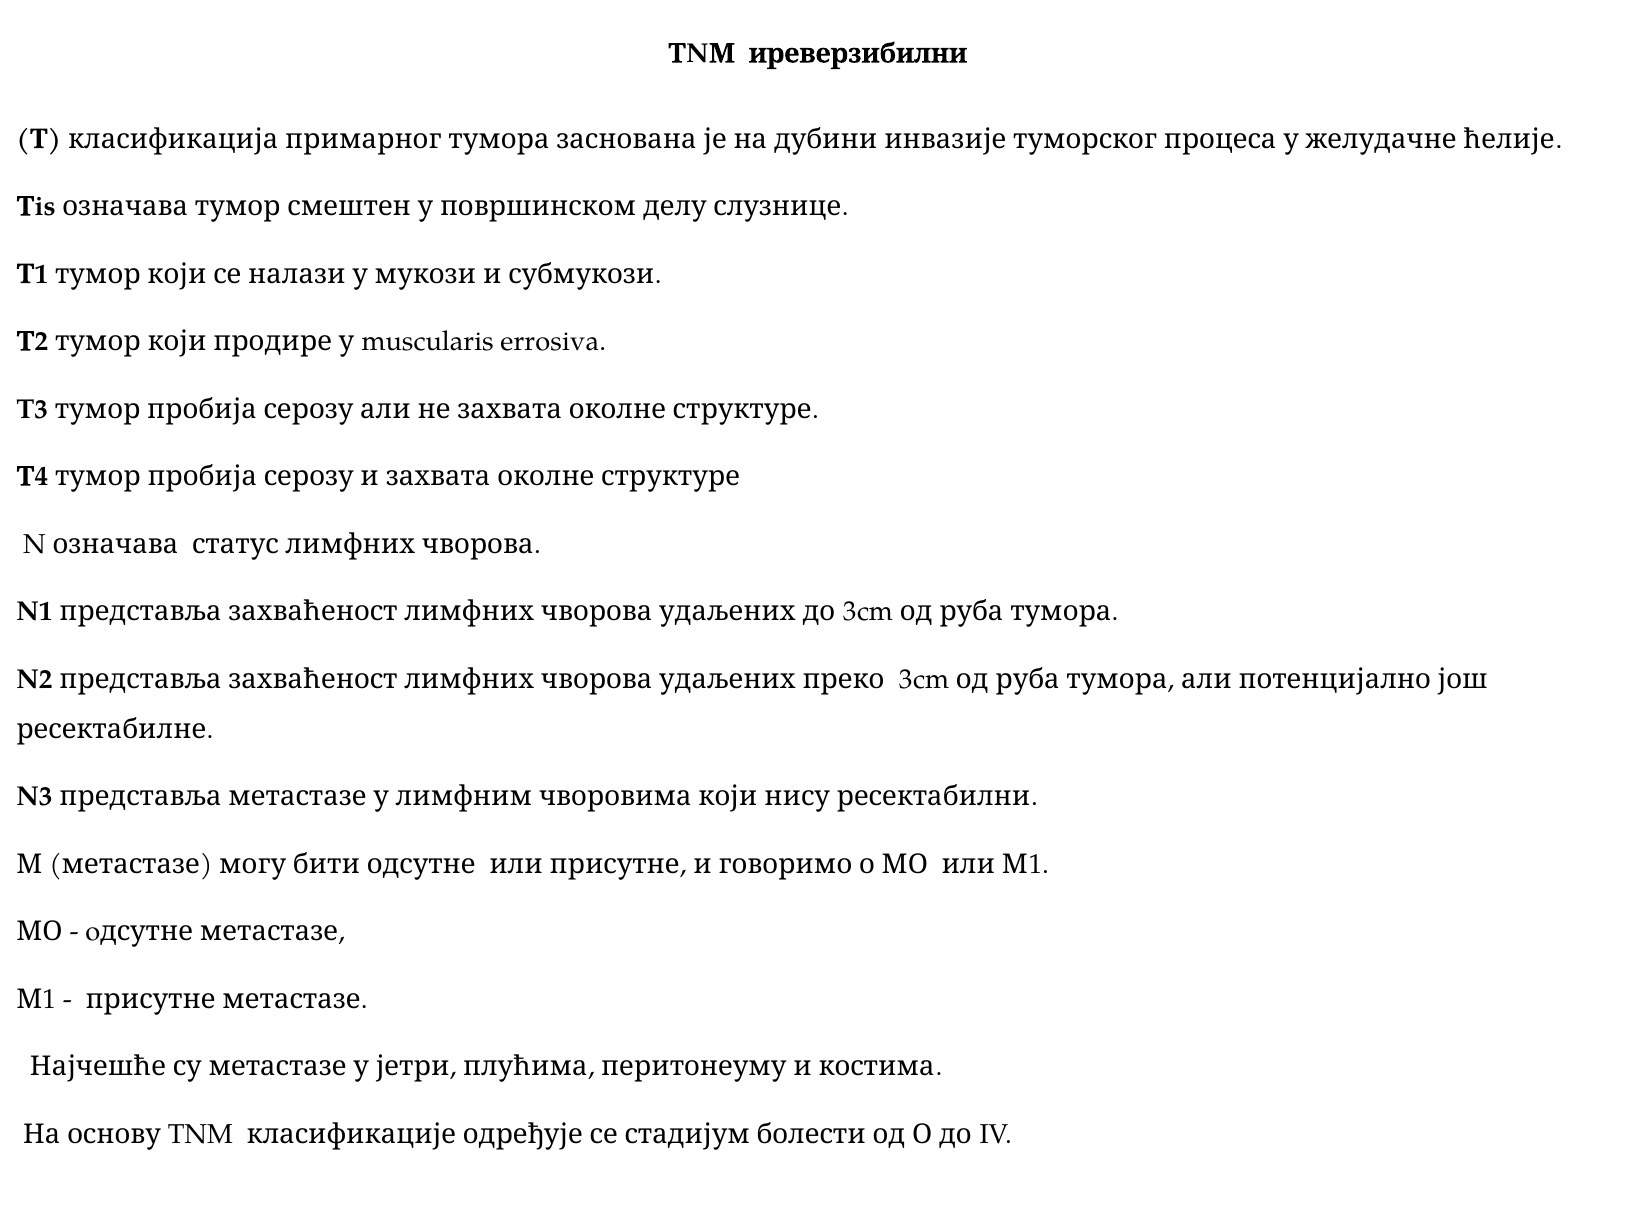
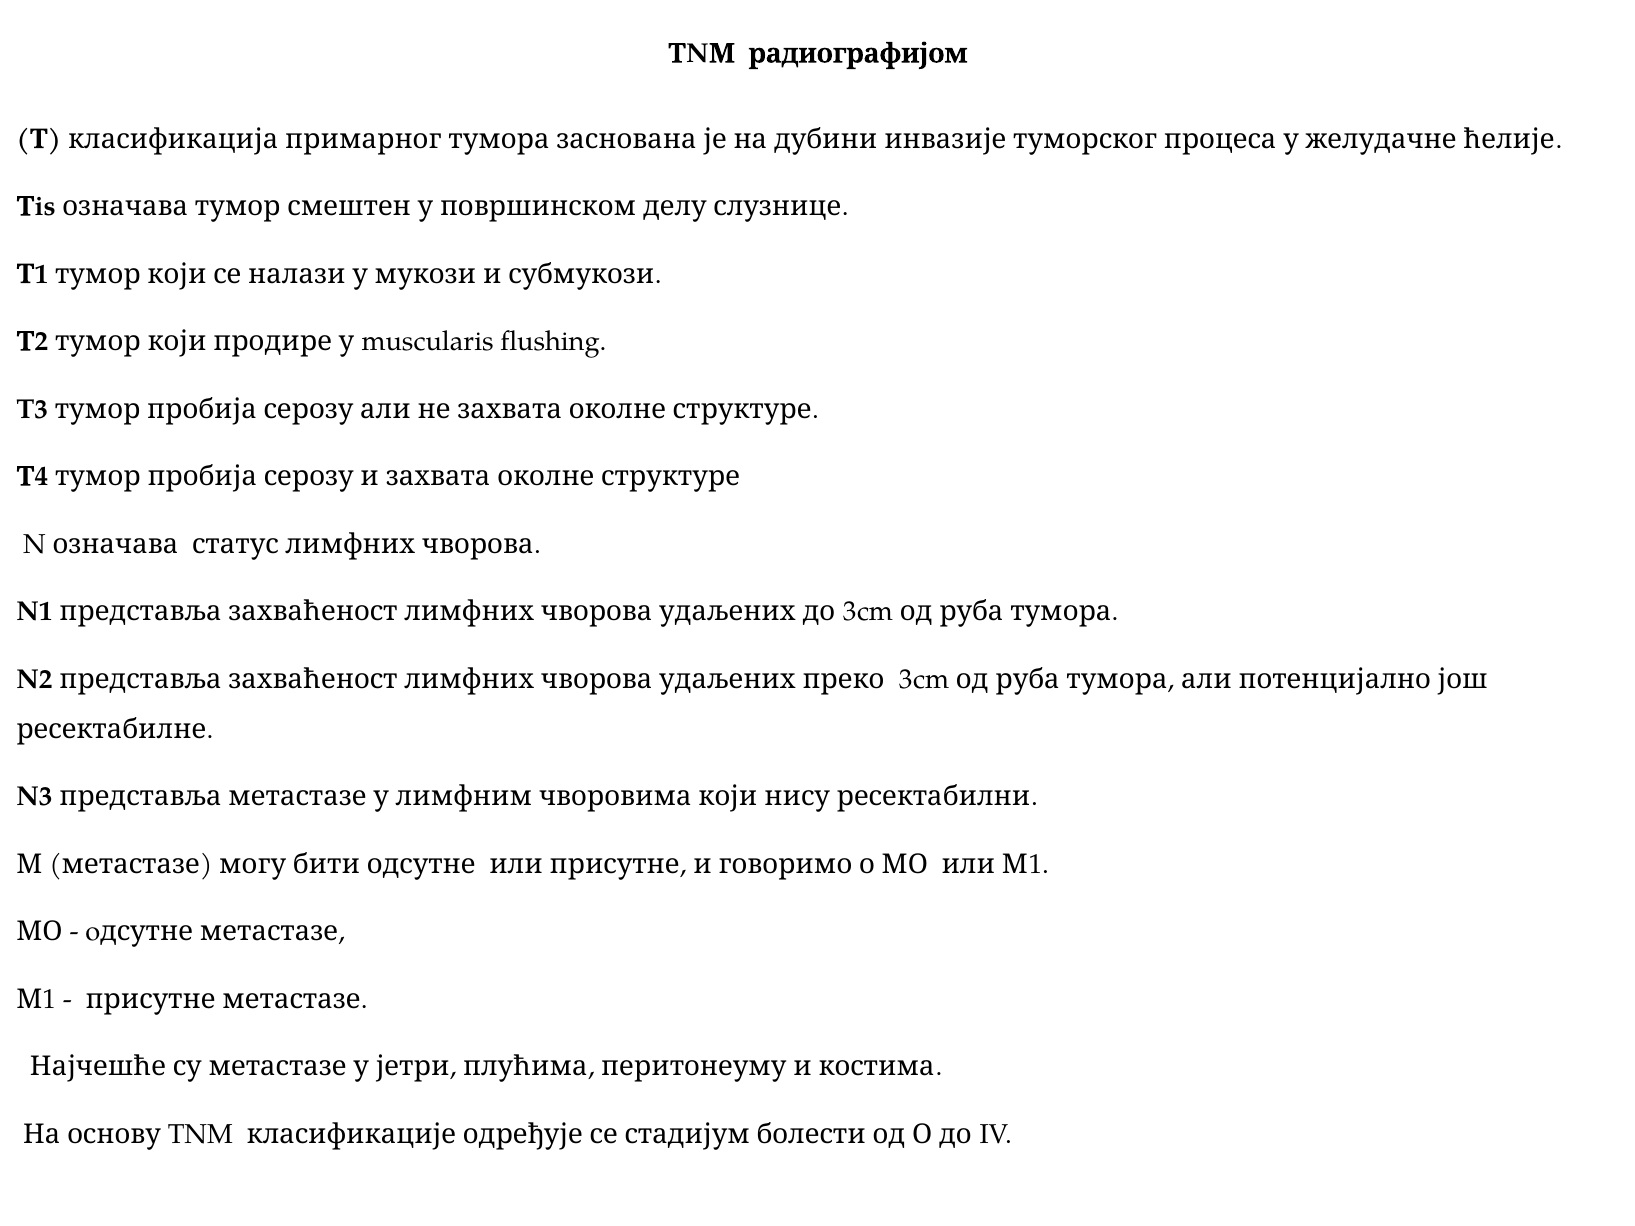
иреверзибилни: иреверзибилни -> радиографијом
errosiva: errosiva -> flushing
